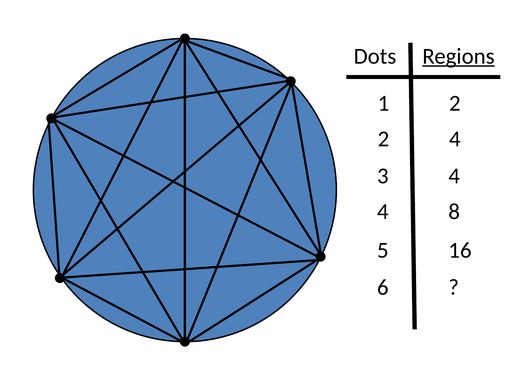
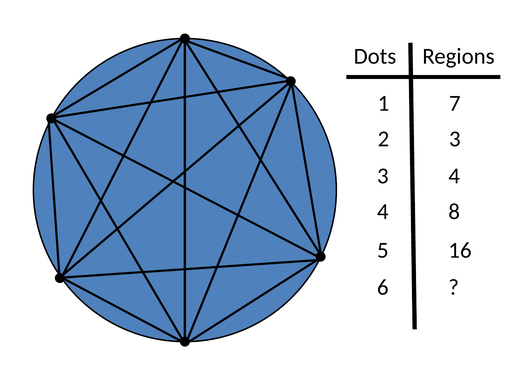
Regions underline: present -> none
1 2: 2 -> 7
2 4: 4 -> 3
